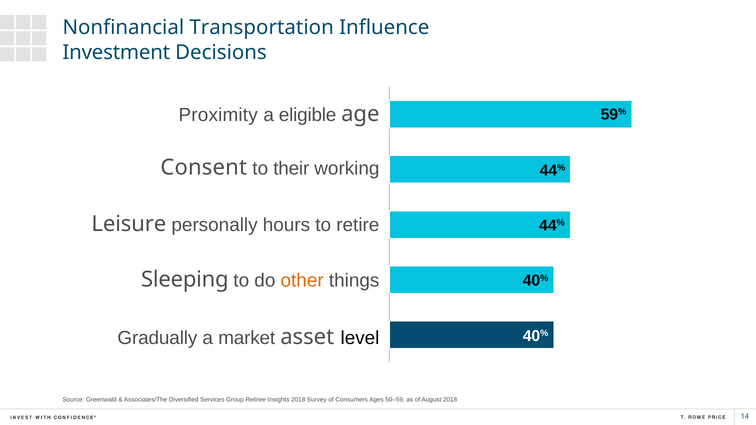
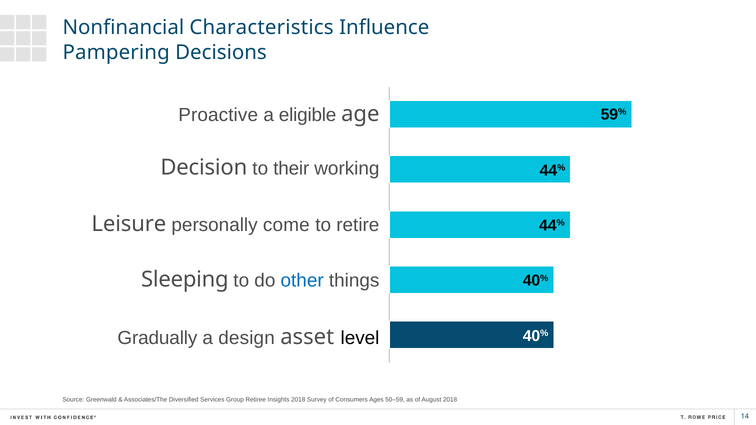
Transportation: Transportation -> Characteristics
Investment: Investment -> Pampering
Proximity: Proximity -> Proactive
Consent: Consent -> Decision
hours: hours -> come
other colour: orange -> blue
market: market -> design
